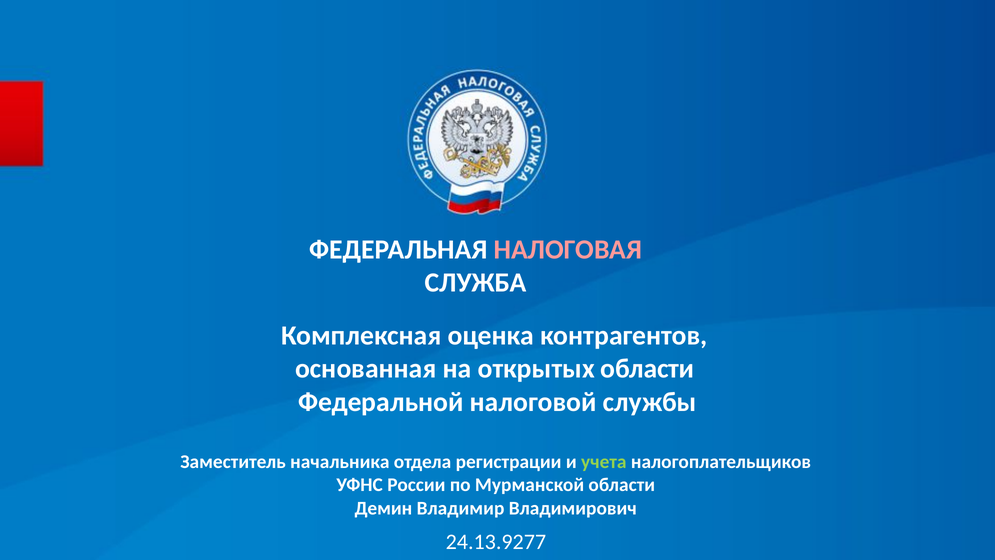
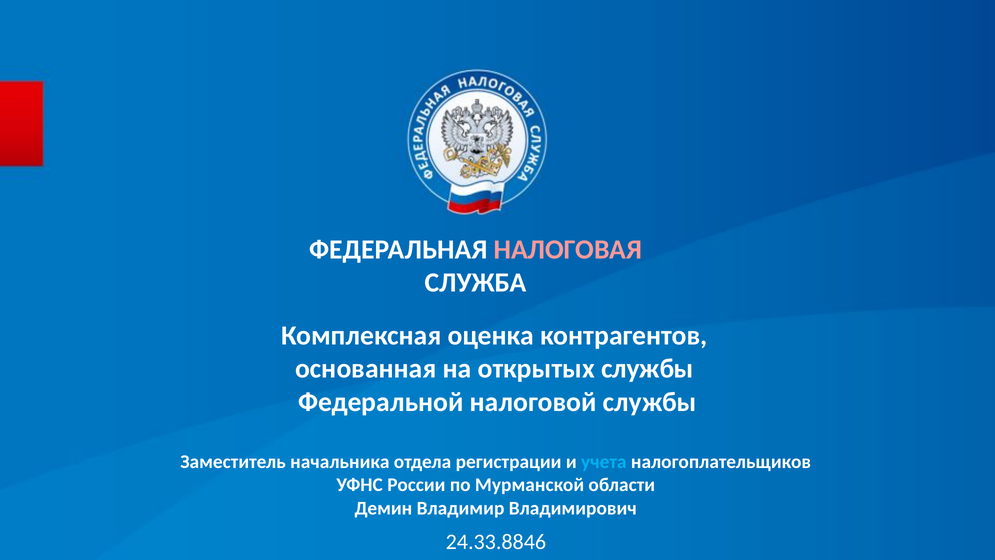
открытых области: области -> службы
учета colour: light green -> light blue
24.13.9277: 24.13.9277 -> 24.33.8846
